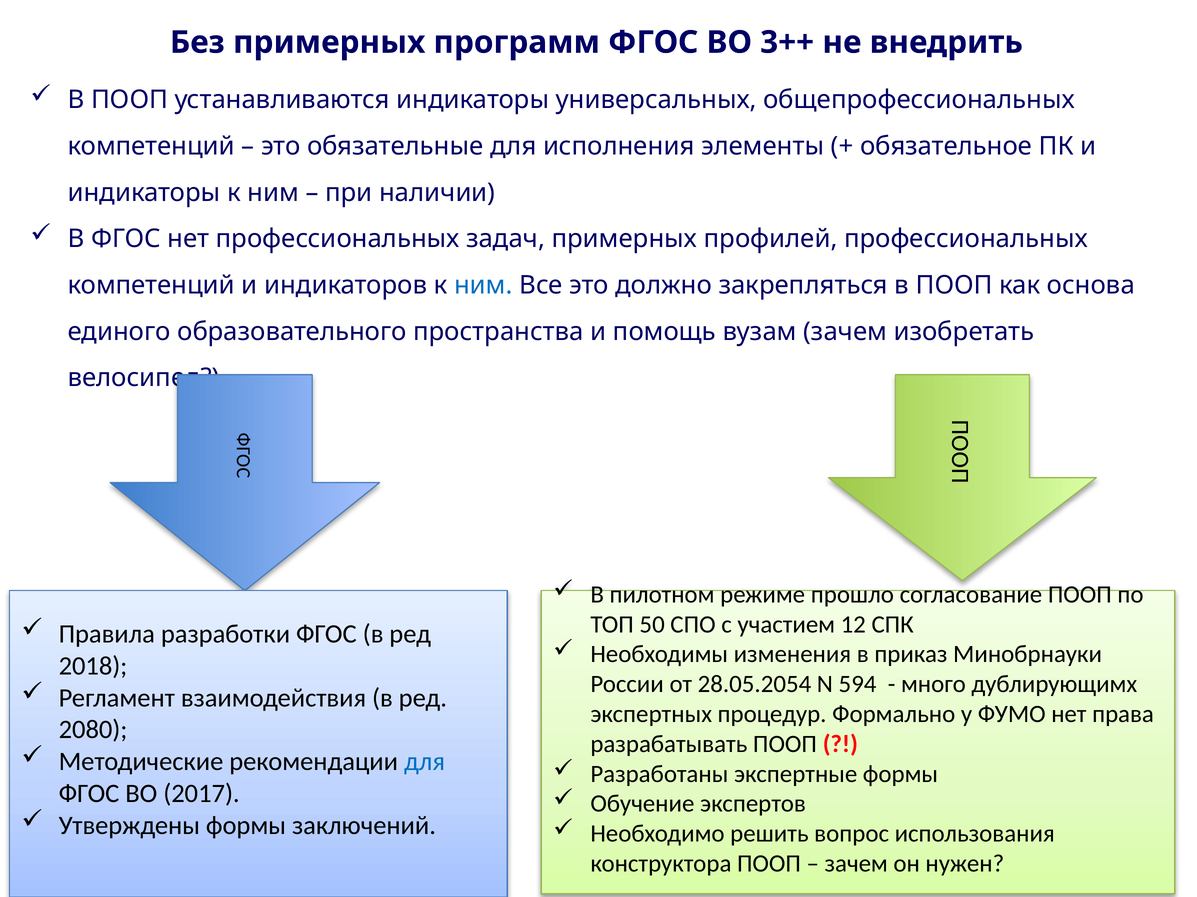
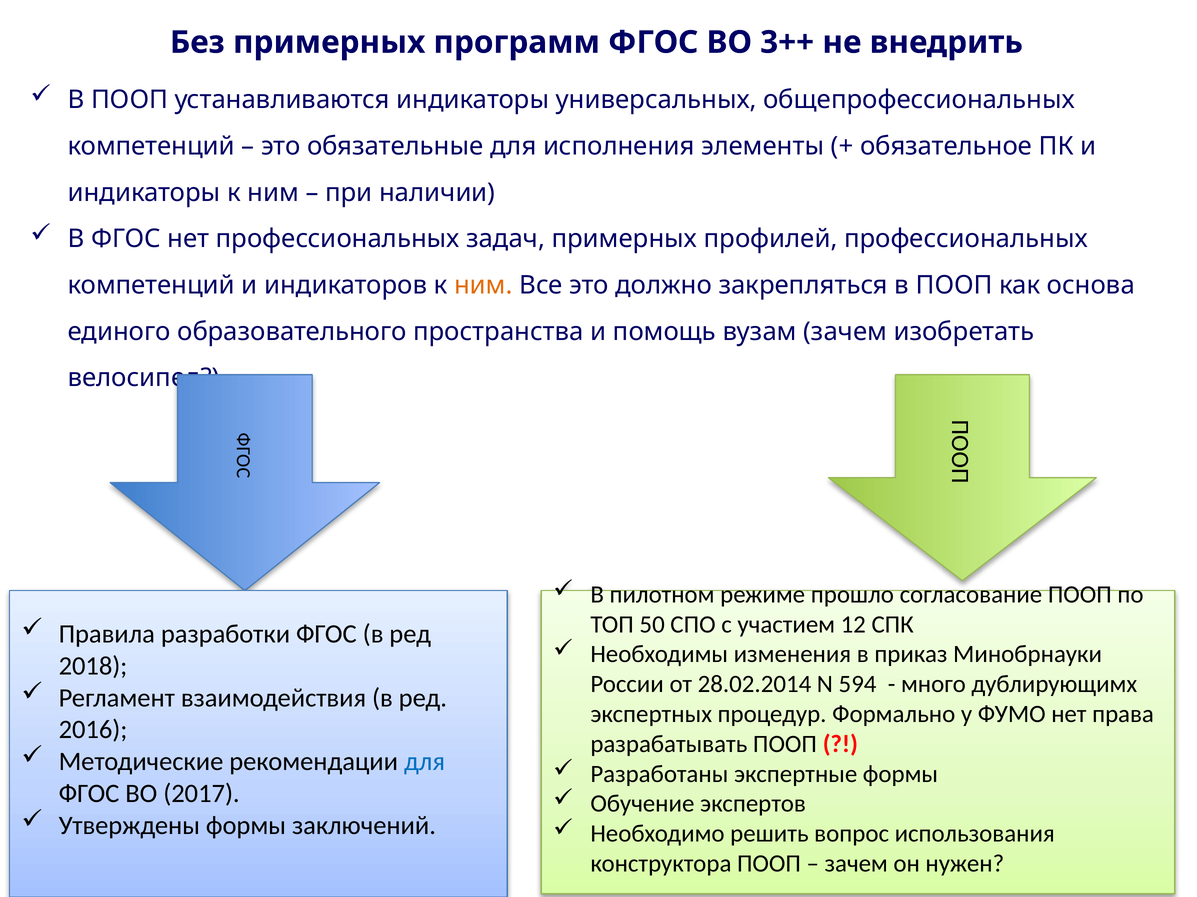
ним at (483, 286) colour: blue -> orange
28.05.2054: 28.05.2054 -> 28.02.2014
2080: 2080 -> 2016
